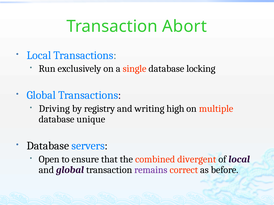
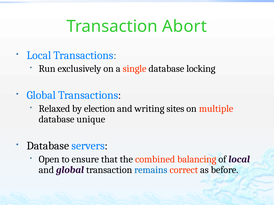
Driving: Driving -> Relaxed
registry: registry -> election
high: high -> sites
divergent: divergent -> balancing
remains colour: purple -> blue
